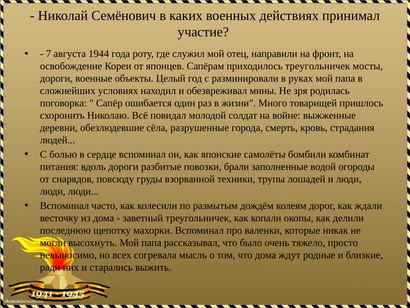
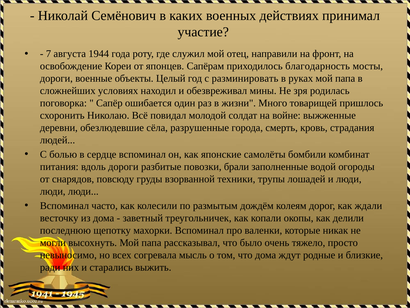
приходилось треугольничек: треугольничек -> благодарность
разминировали: разминировали -> разминировать
